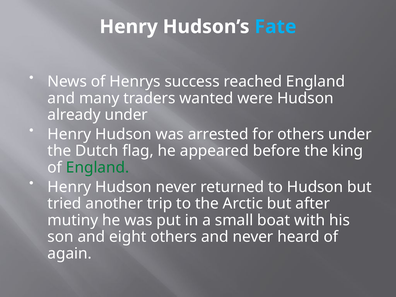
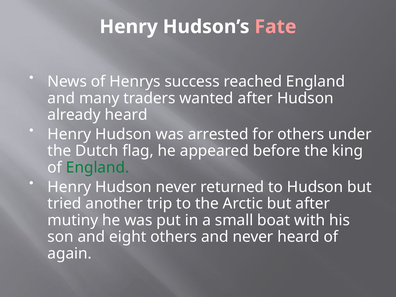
Fate colour: light blue -> pink
wanted were: were -> after
already under: under -> heard
